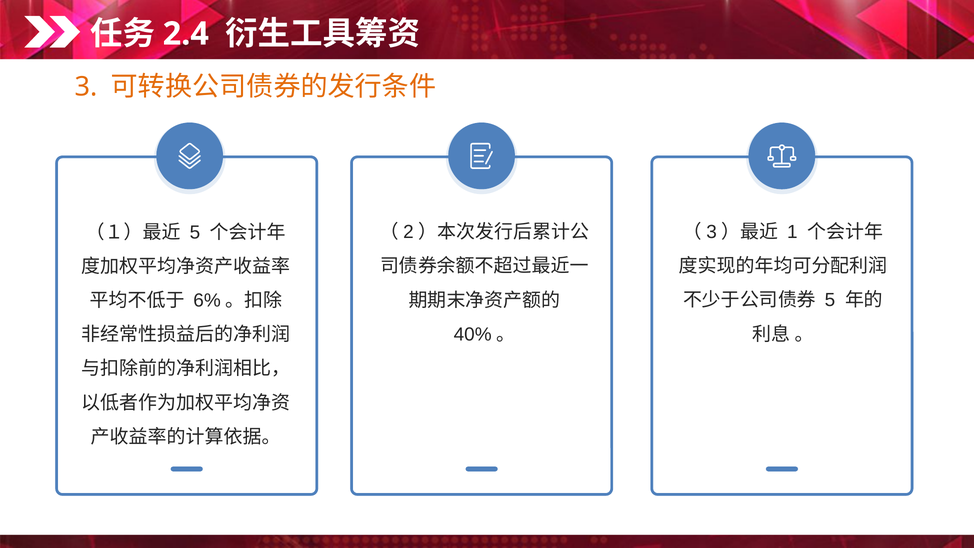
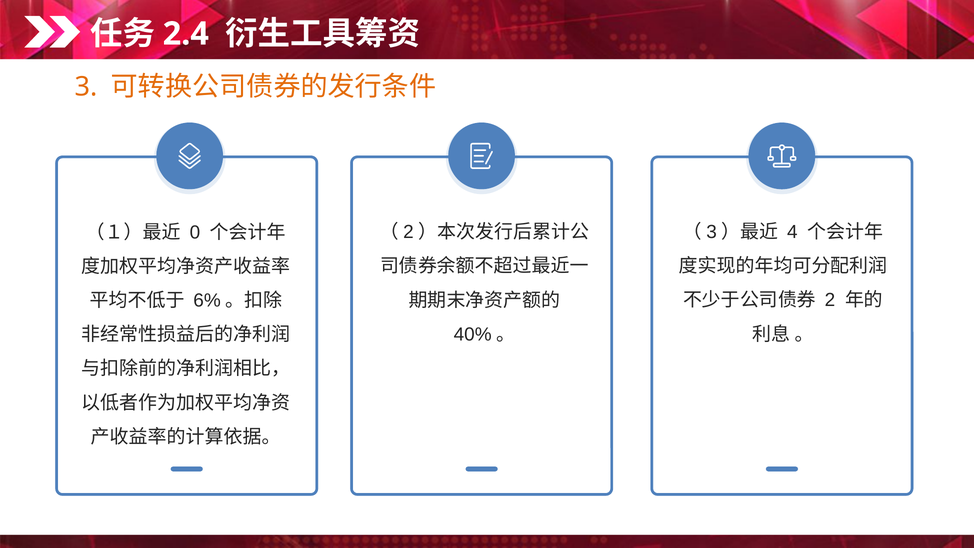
1: 1 -> 4
5 at (195, 232): 5 -> 0
5 at (830, 300): 5 -> 2
